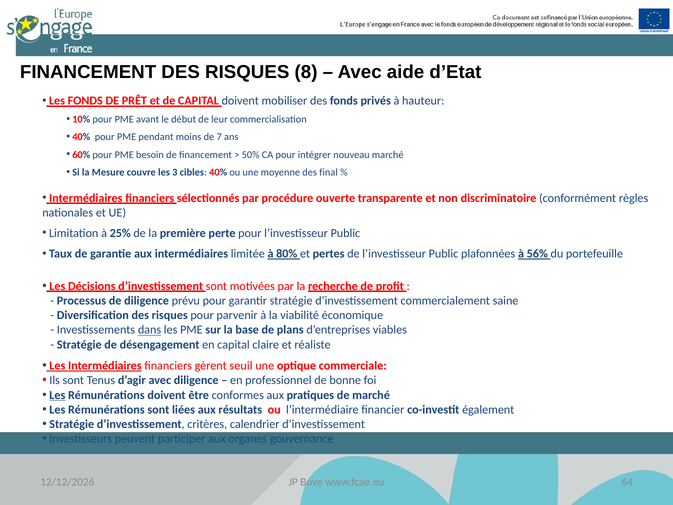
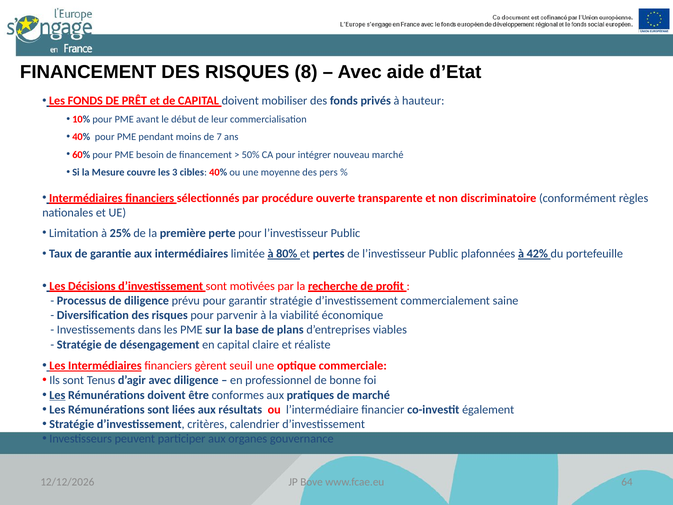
final: final -> pers
56%: 56% -> 42%
dans underline: present -> none
